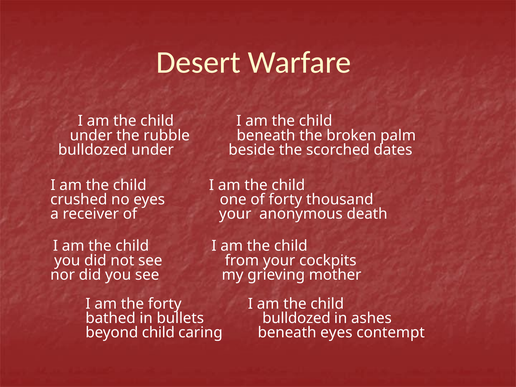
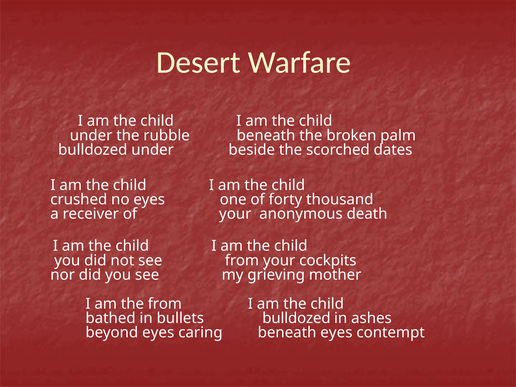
the forty: forty -> from
beyond child: child -> eyes
